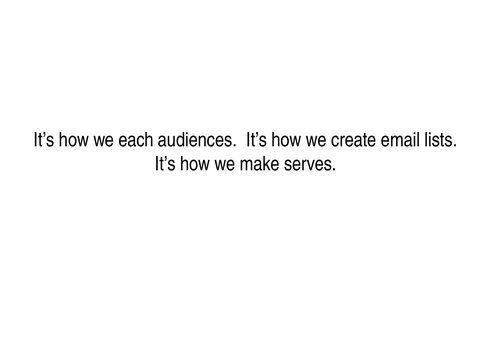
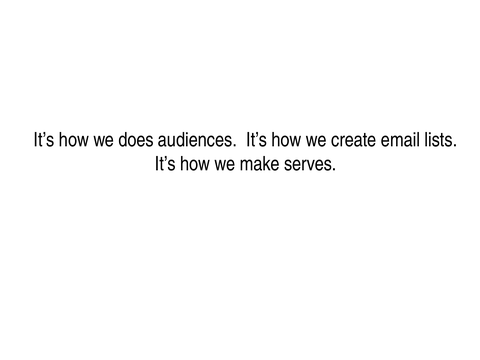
each: each -> does
